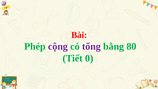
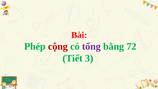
cộng colour: purple -> red
80: 80 -> 72
0: 0 -> 3
